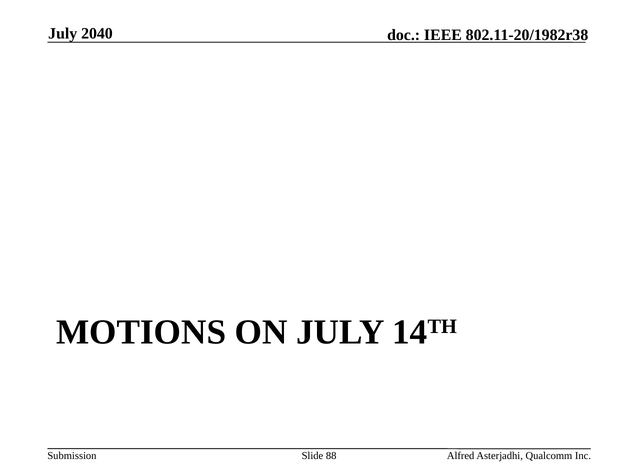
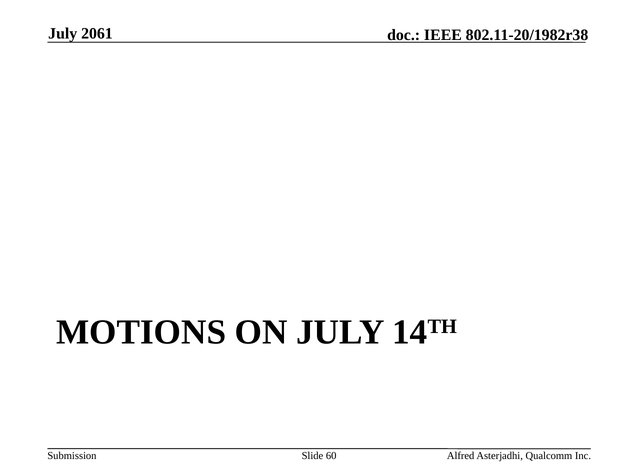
2040: 2040 -> 2061
88: 88 -> 60
